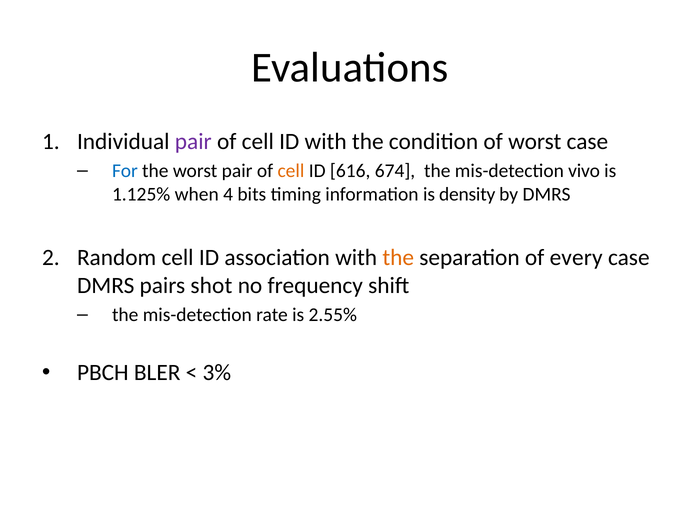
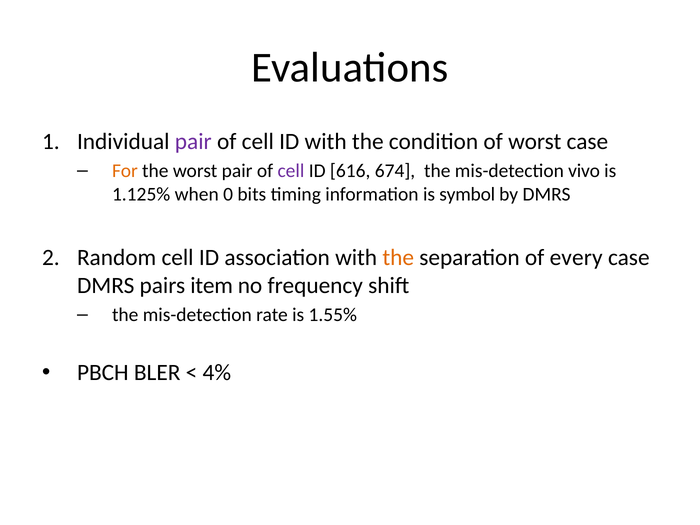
For colour: blue -> orange
cell at (291, 171) colour: orange -> purple
4: 4 -> 0
density: density -> symbol
shot: shot -> item
2.55%: 2.55% -> 1.55%
3%: 3% -> 4%
